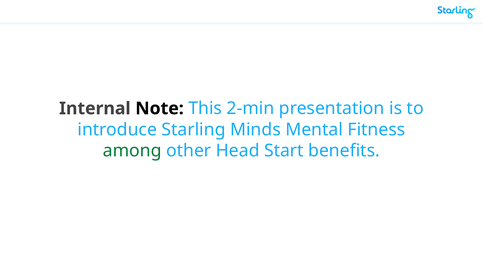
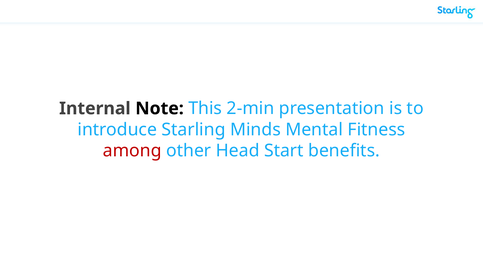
among colour: green -> red
